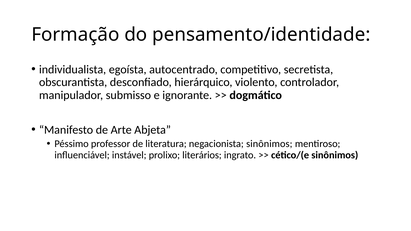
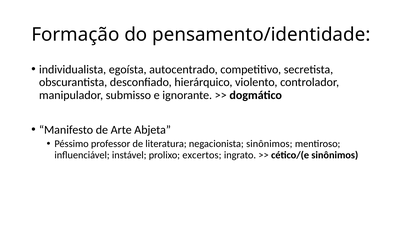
literários: literários -> excertos
